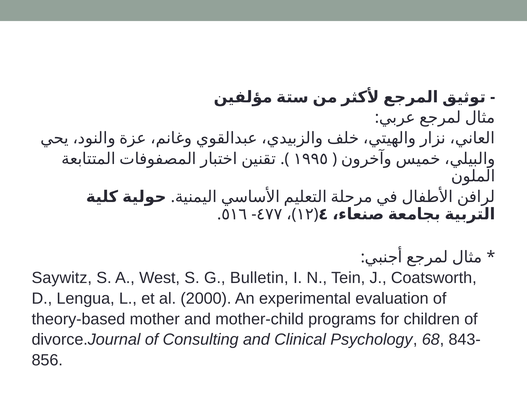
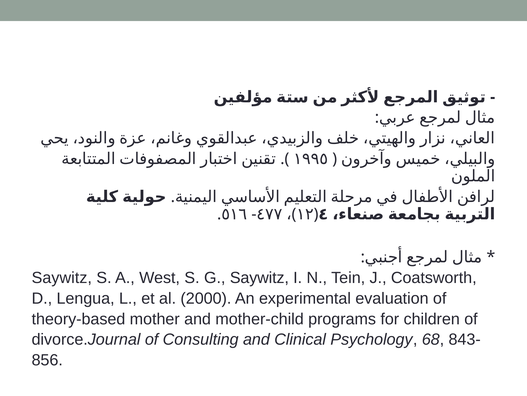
G Bulletin: Bulletin -> Saywitz
